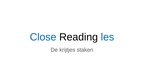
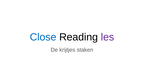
les colour: blue -> purple
